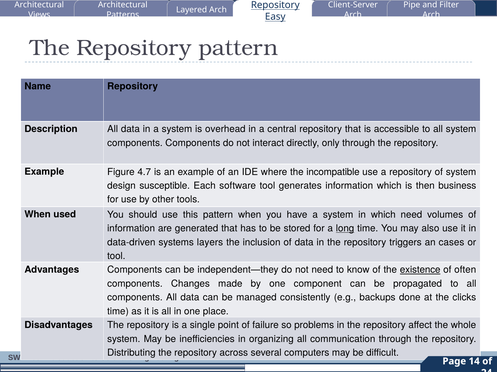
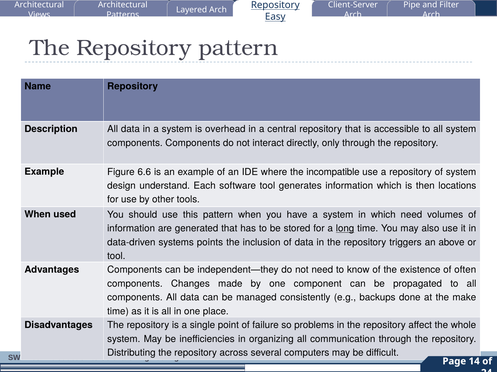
4.7: 4.7 -> 6.6
susceptible: susceptible -> understand
business: business -> locations
layers: layers -> points
cases: cases -> above
existence underline: present -> none
clicks: clicks -> make
